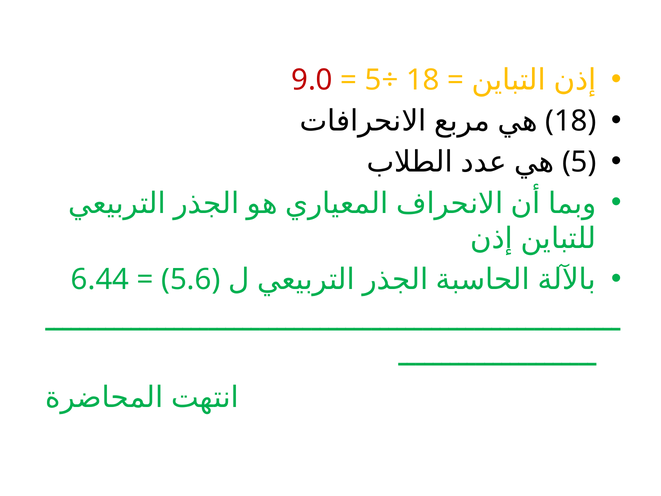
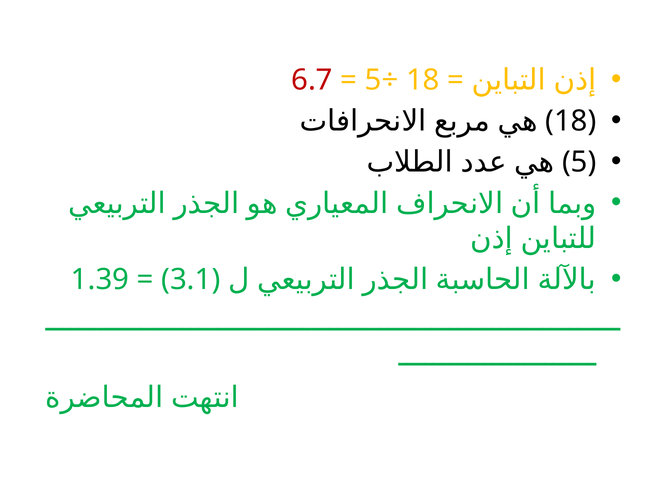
9.0: 9.0 -> 6.7
6.44: 6.44 -> 1.39
5.6: 5.6 -> 3.1
